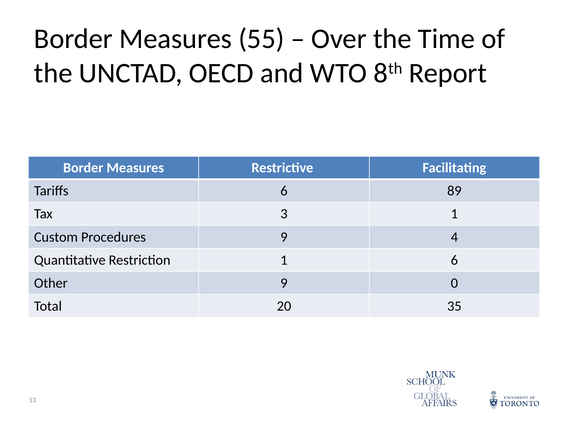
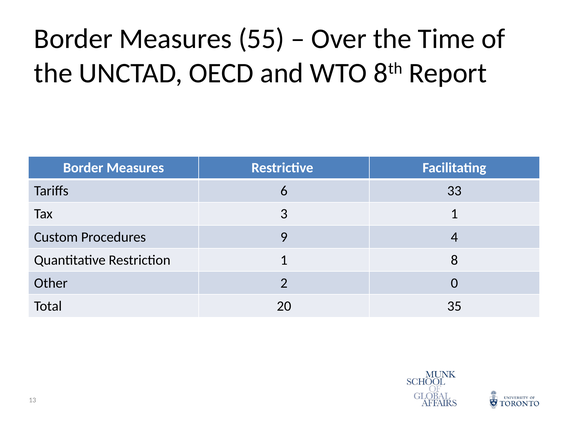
89: 89 -> 33
1 6: 6 -> 8
Other 9: 9 -> 2
